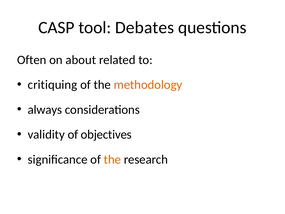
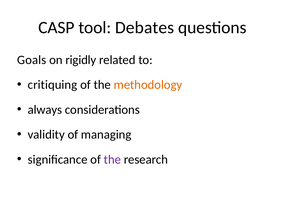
Often: Often -> Goals
about: about -> rigidly
objectives: objectives -> managing
the at (112, 159) colour: orange -> purple
